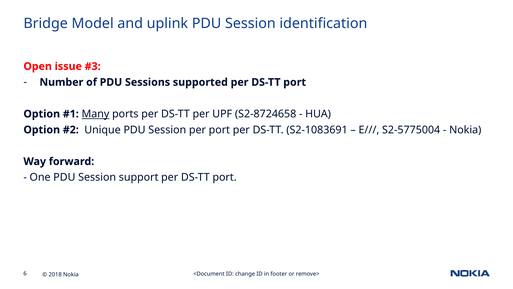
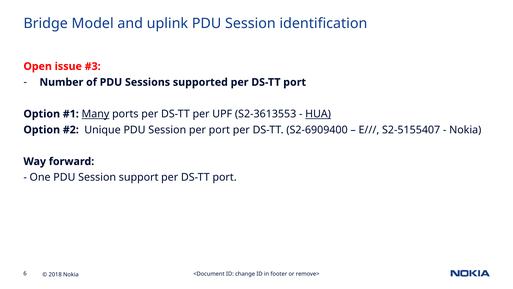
S2-8724658: S2-8724658 -> S2-3613553
HUA underline: none -> present
S2-1083691: S2-1083691 -> S2-6909400
S2-5775004: S2-5775004 -> S2-5155407
